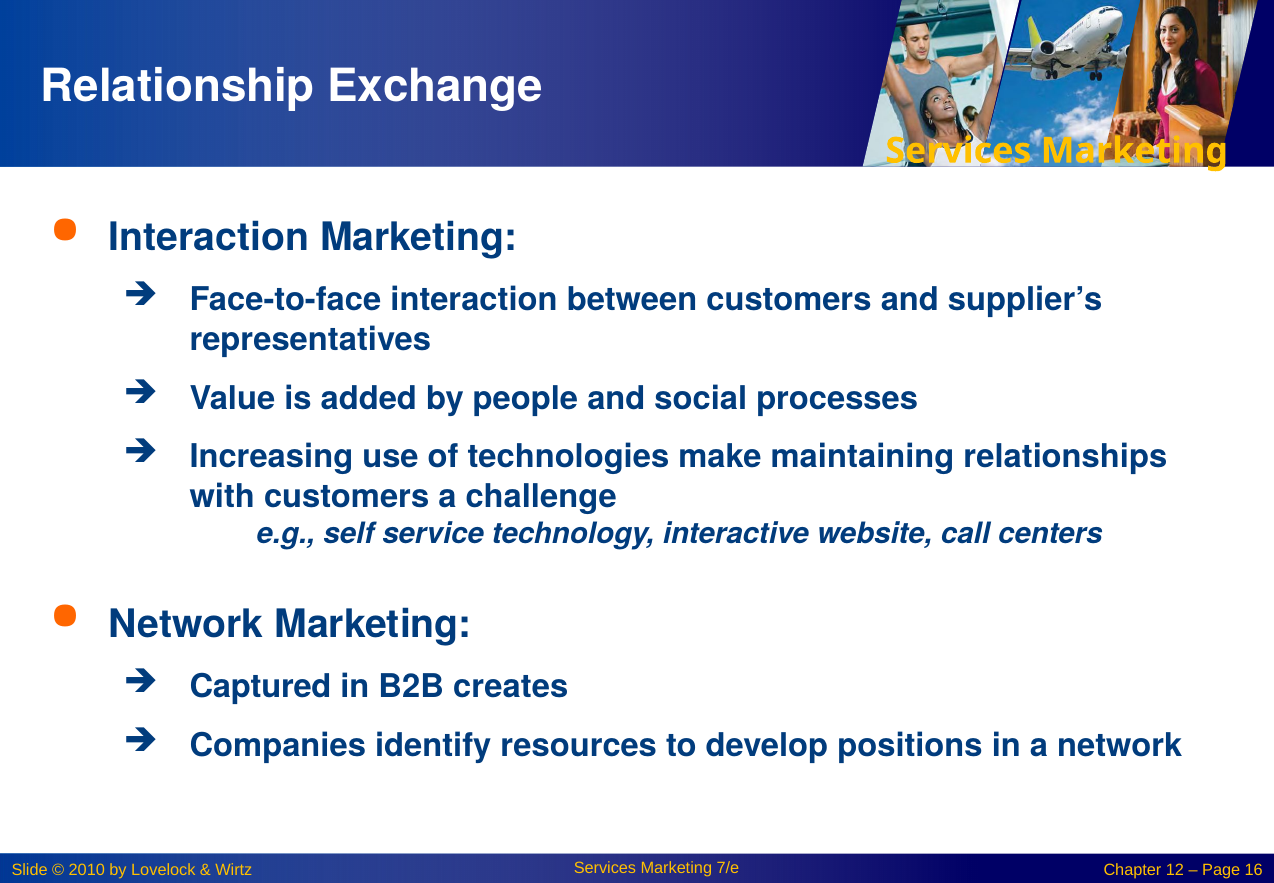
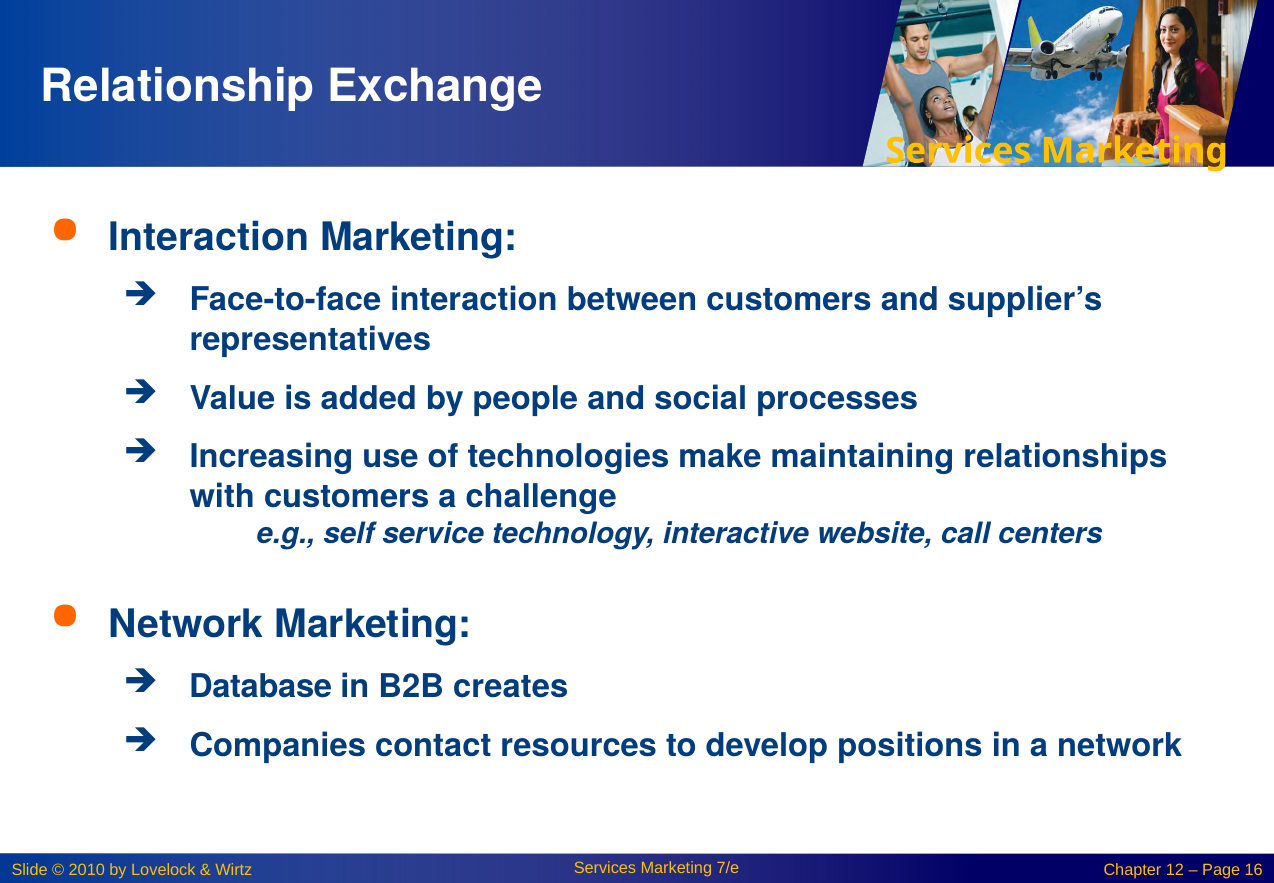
Captured: Captured -> Database
identify: identify -> contact
